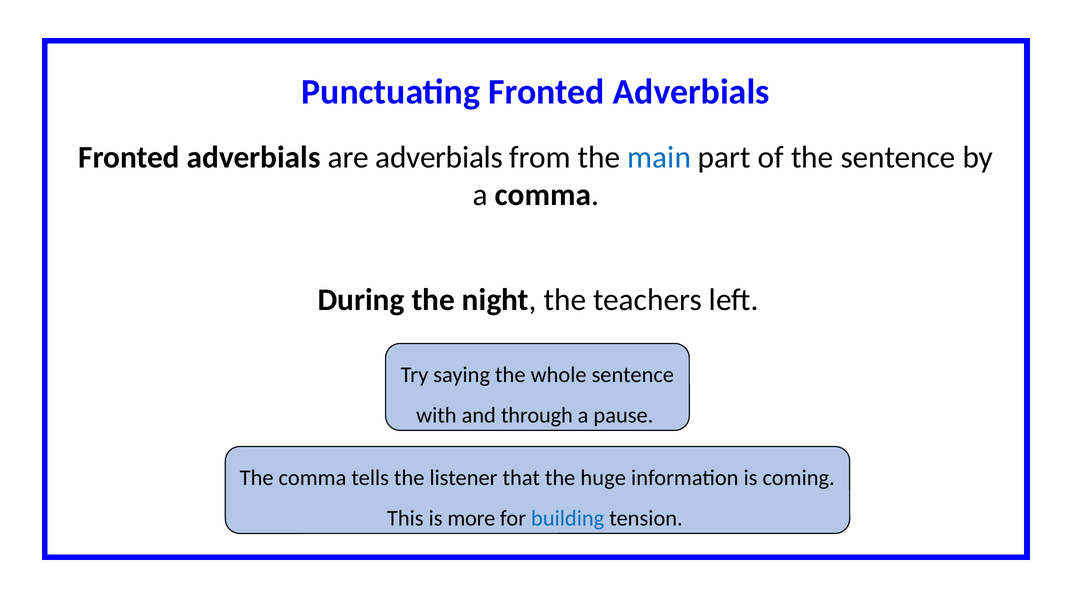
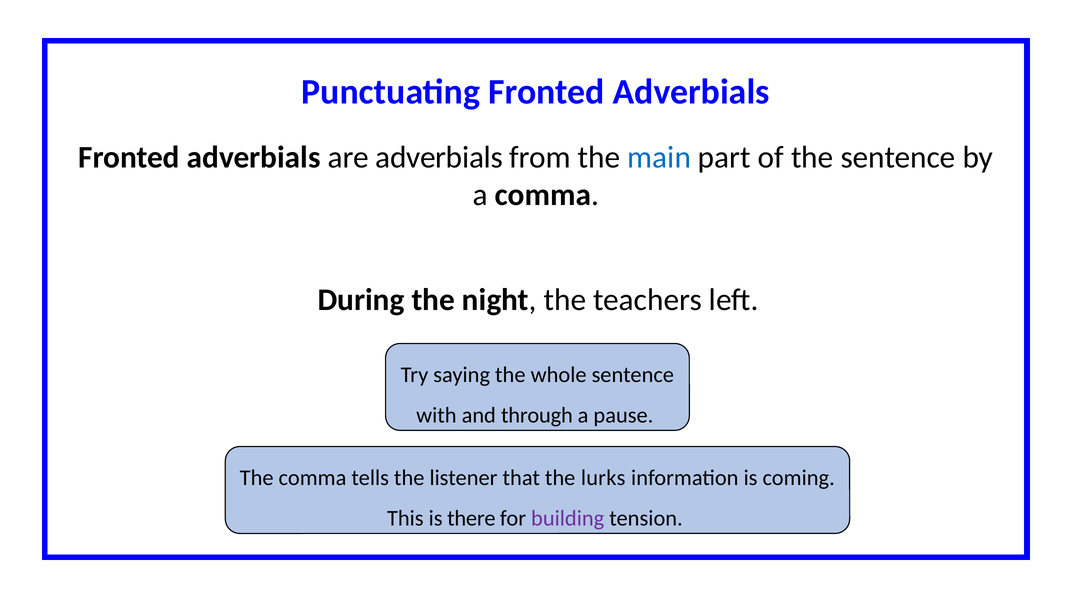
huge: huge -> lurks
more: more -> there
building colour: blue -> purple
